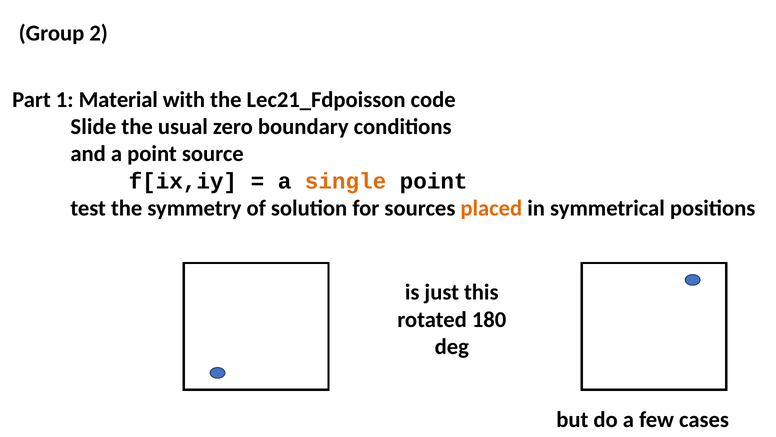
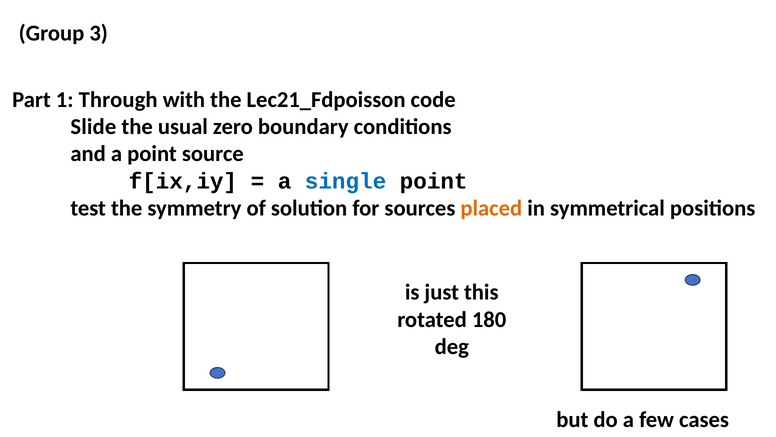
2: 2 -> 3
Material: Material -> Through
single colour: orange -> blue
